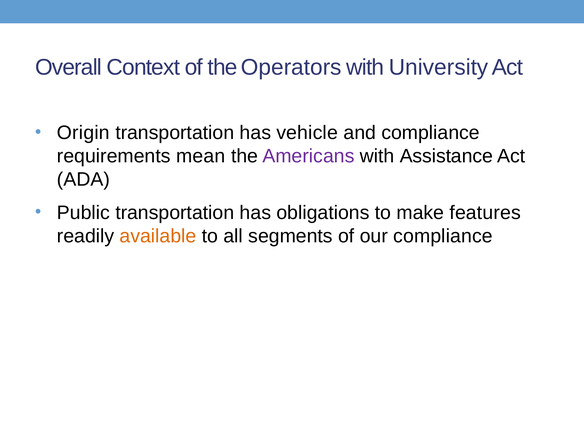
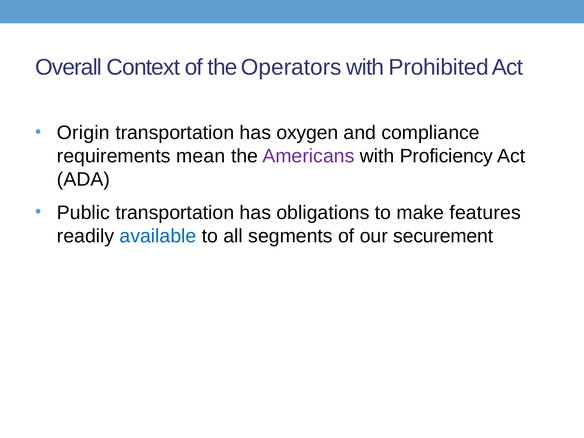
University: University -> Prohibited
vehicle: vehicle -> oxygen
Assistance: Assistance -> Proficiency
available colour: orange -> blue
our compliance: compliance -> securement
